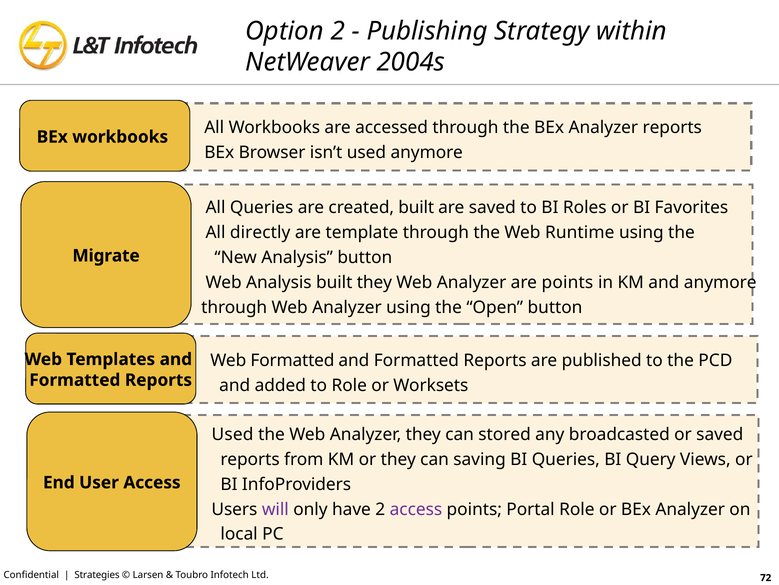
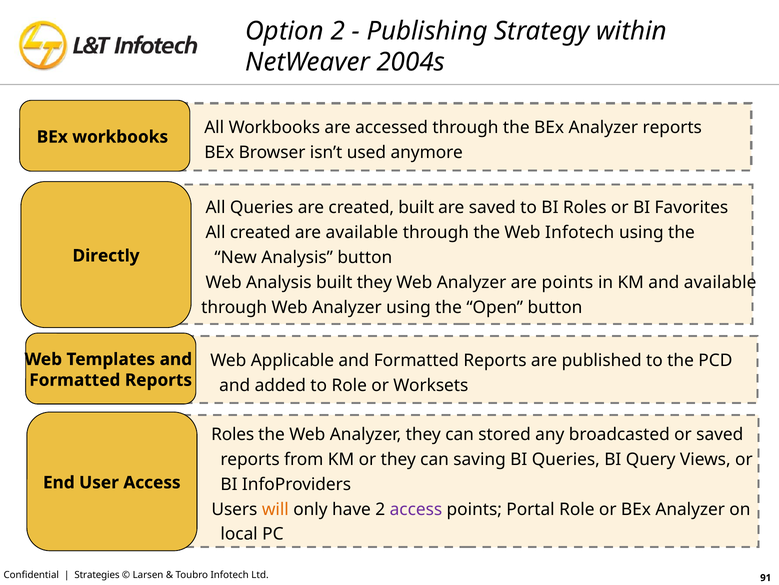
All directly: directly -> created
are template: template -> available
Web Runtime: Runtime -> Infotech
Migrate: Migrate -> Directly
and anymore: anymore -> available
Web Formatted: Formatted -> Applicable
Used at (233, 434): Used -> Roles
will colour: purple -> orange
72: 72 -> 91
